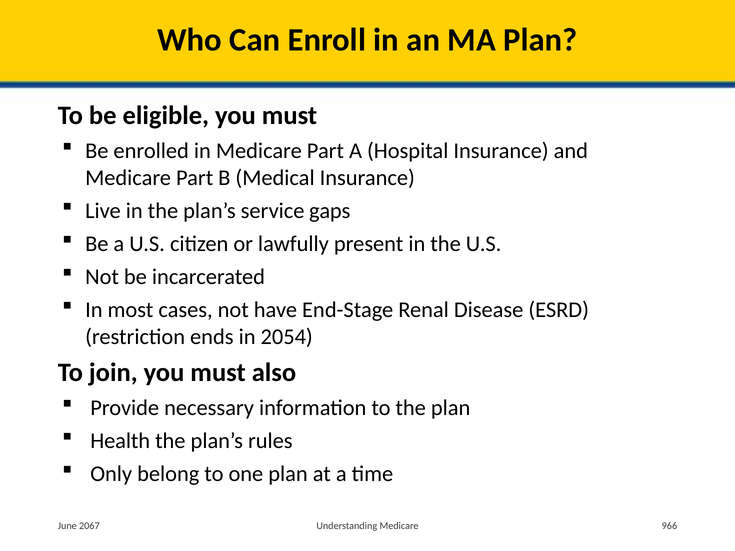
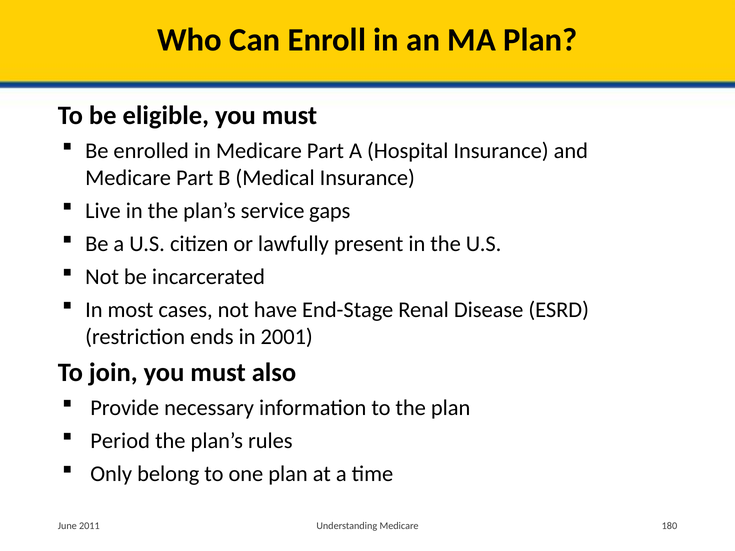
2054: 2054 -> 2001
Health: Health -> Period
2067: 2067 -> 2011
966: 966 -> 180
